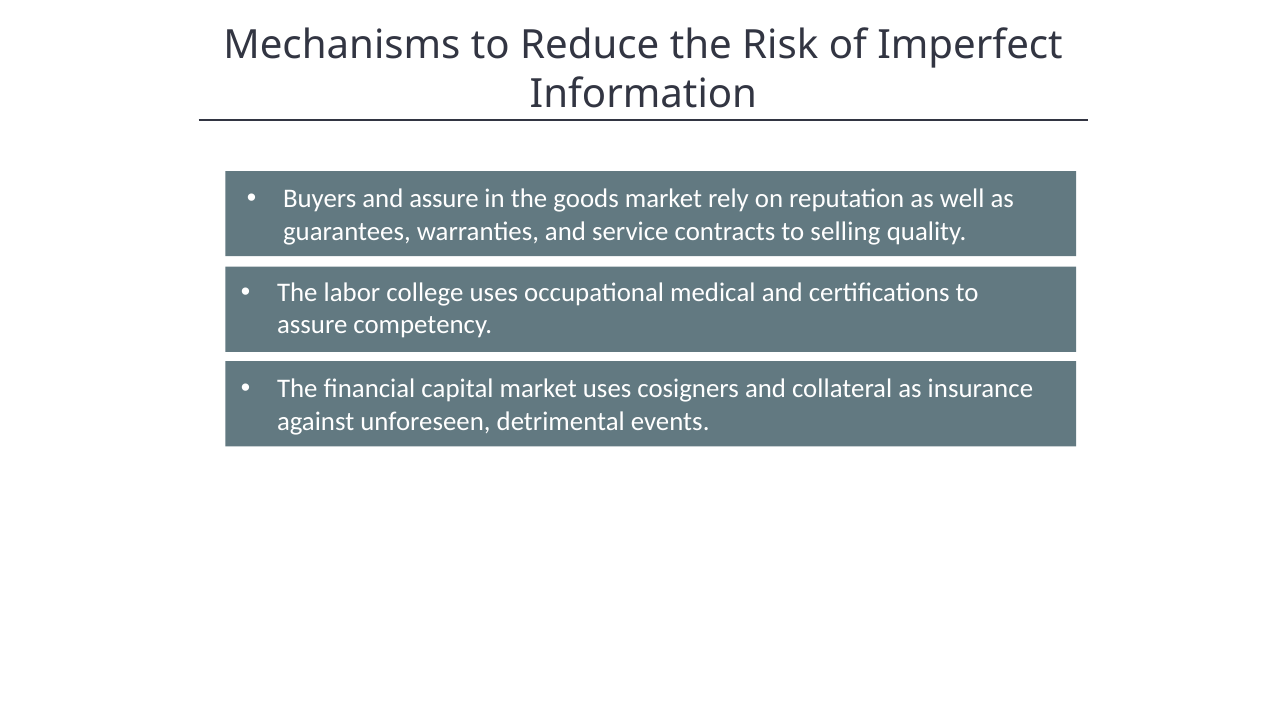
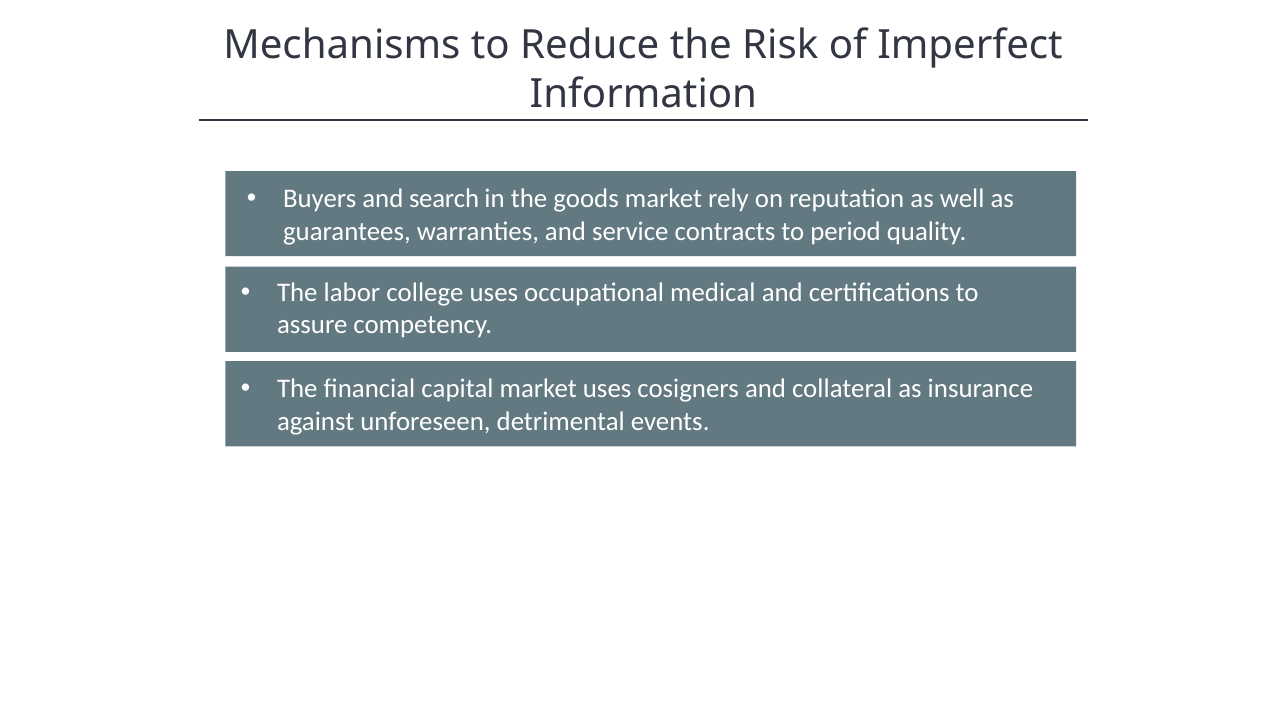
and assure: assure -> search
selling: selling -> period
